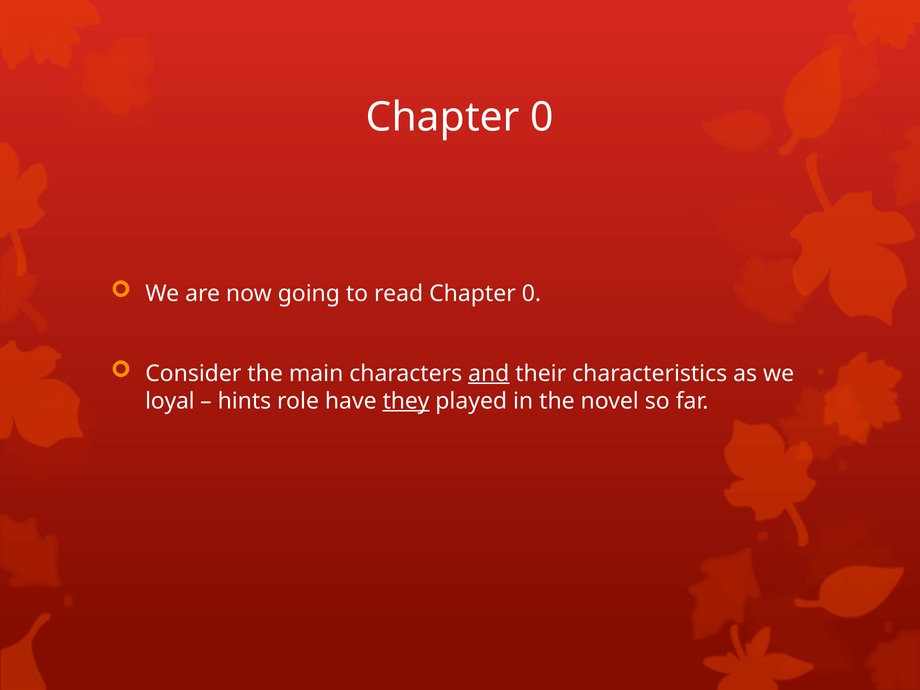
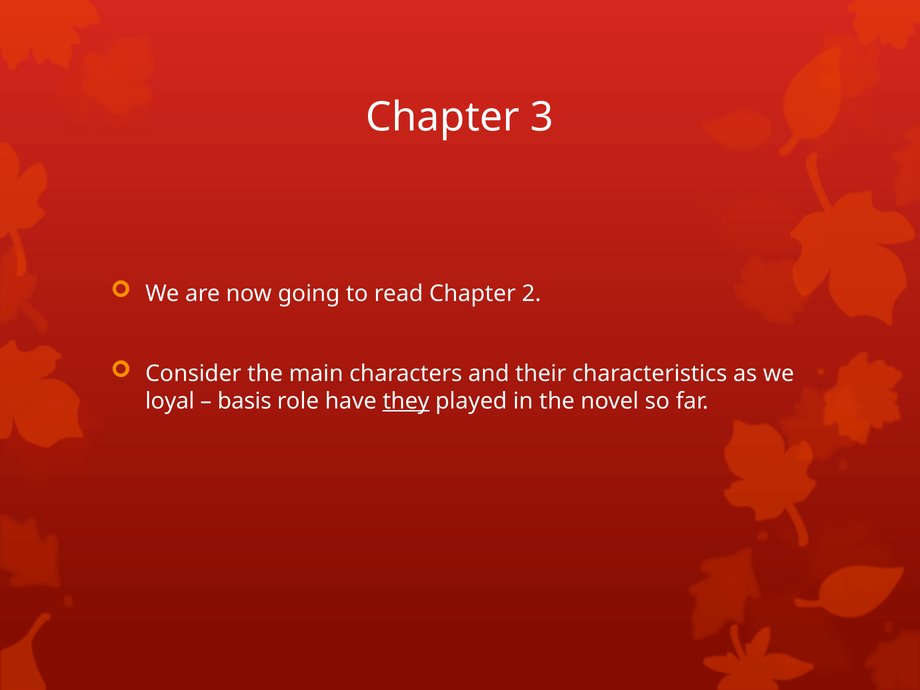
0 at (542, 117): 0 -> 3
read Chapter 0: 0 -> 2
and underline: present -> none
hints: hints -> basis
